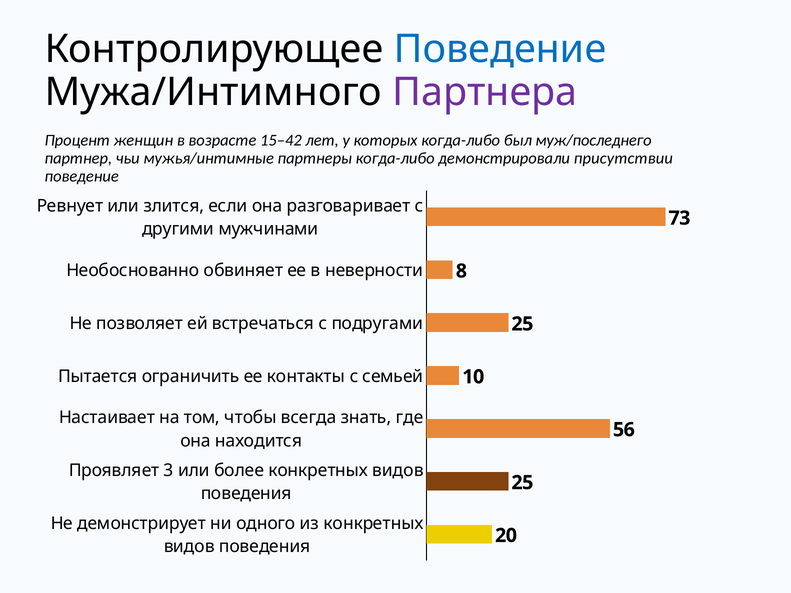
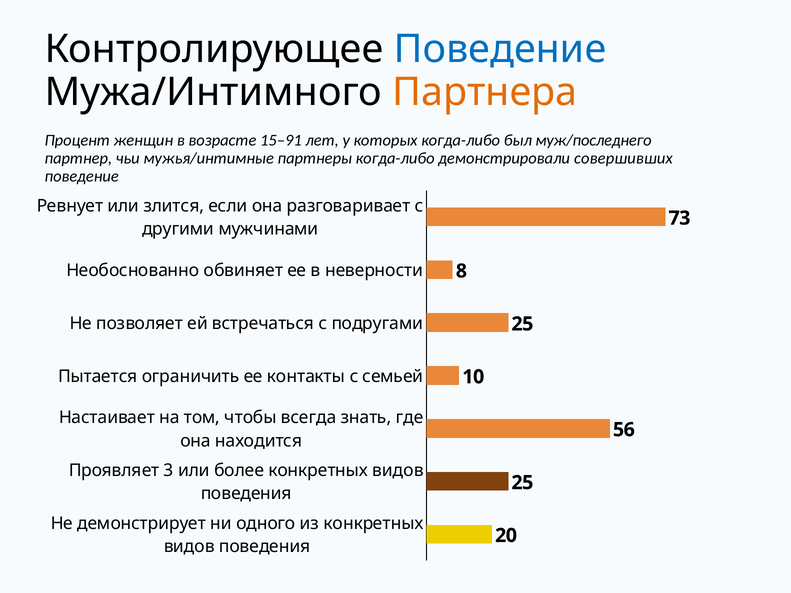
Партнера colour: purple -> orange
15–42: 15–42 -> 15–91
присутствии: присутствии -> совершивших
